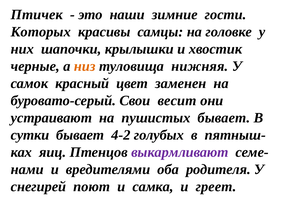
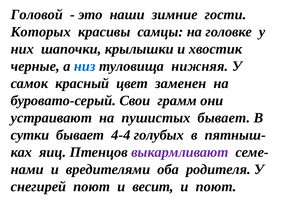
Птичек: Птичек -> Головой
низ colour: orange -> blue
весит: весит -> грамм
4-2: 4-2 -> 4-4
самка: самка -> весит
и греет: греет -> поют
